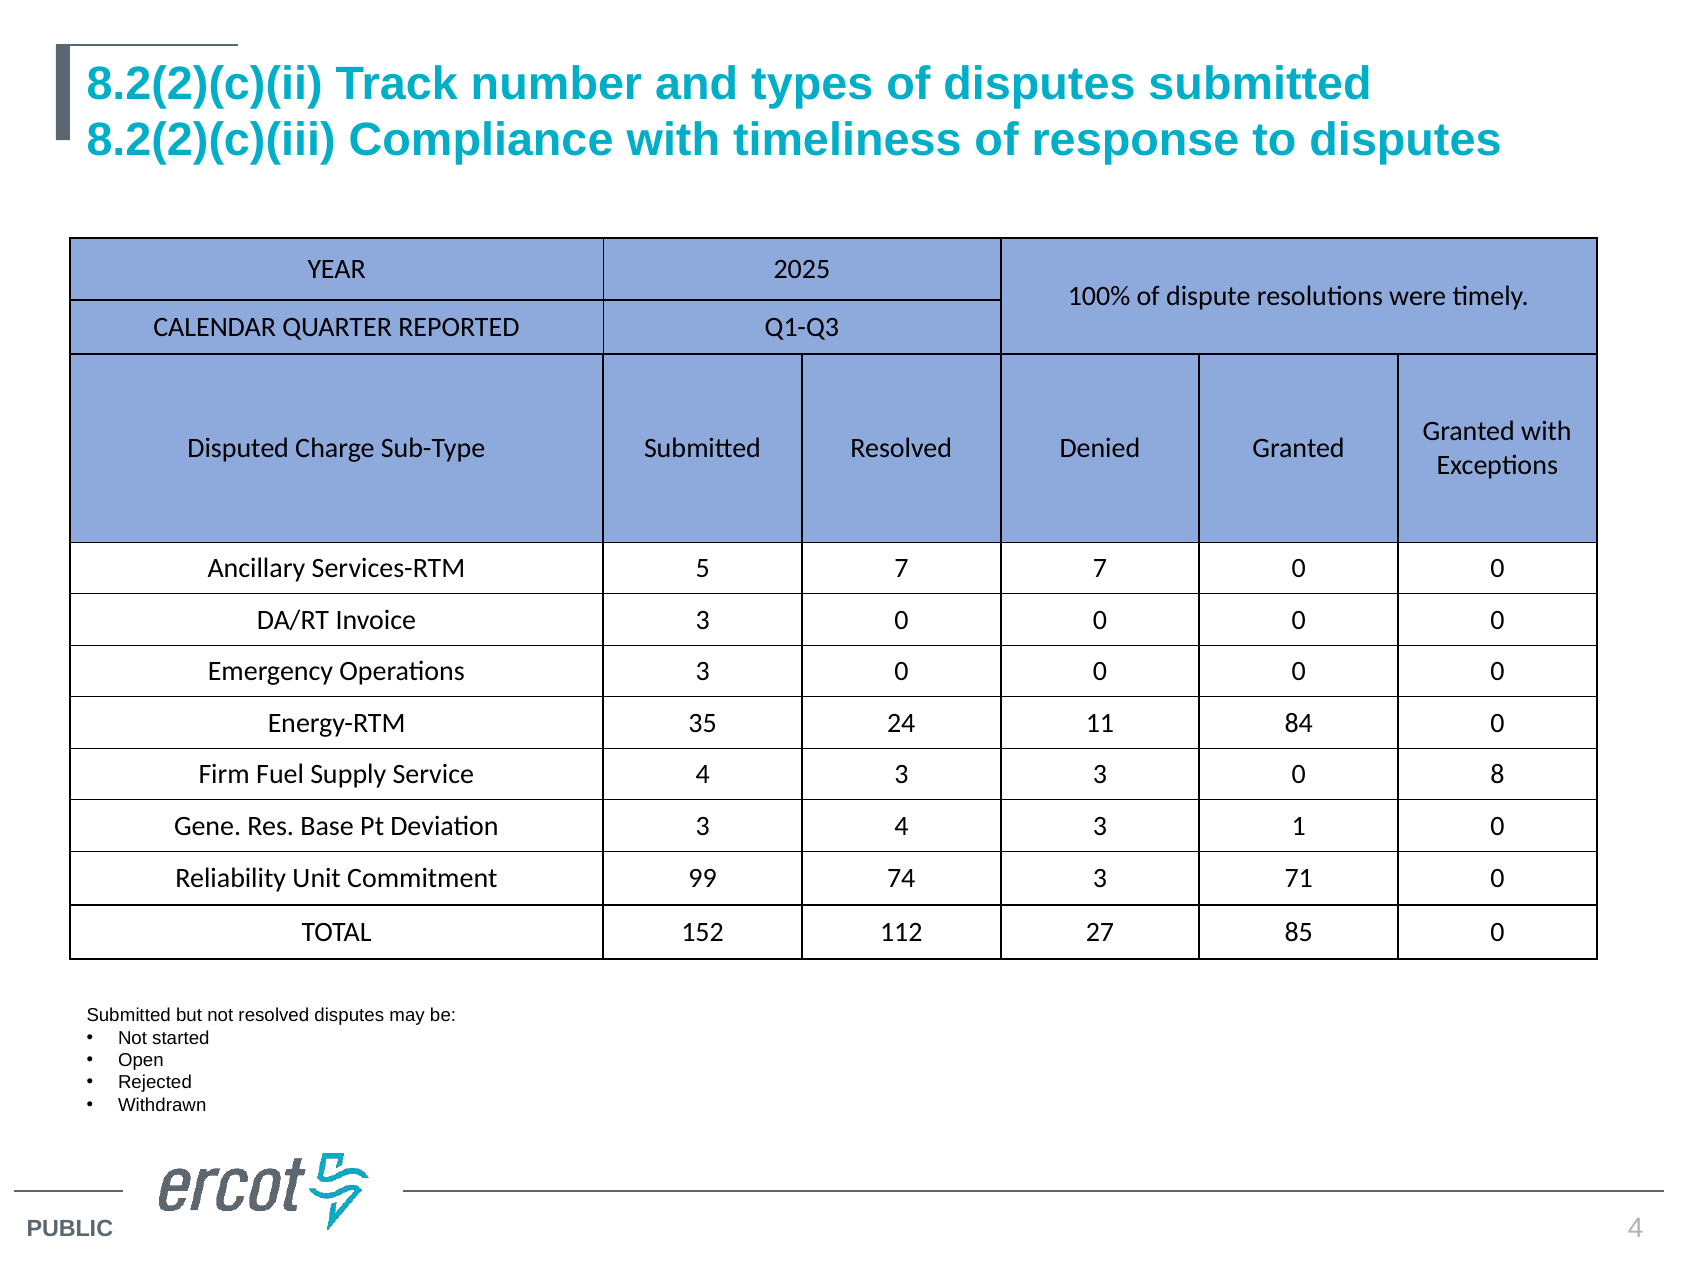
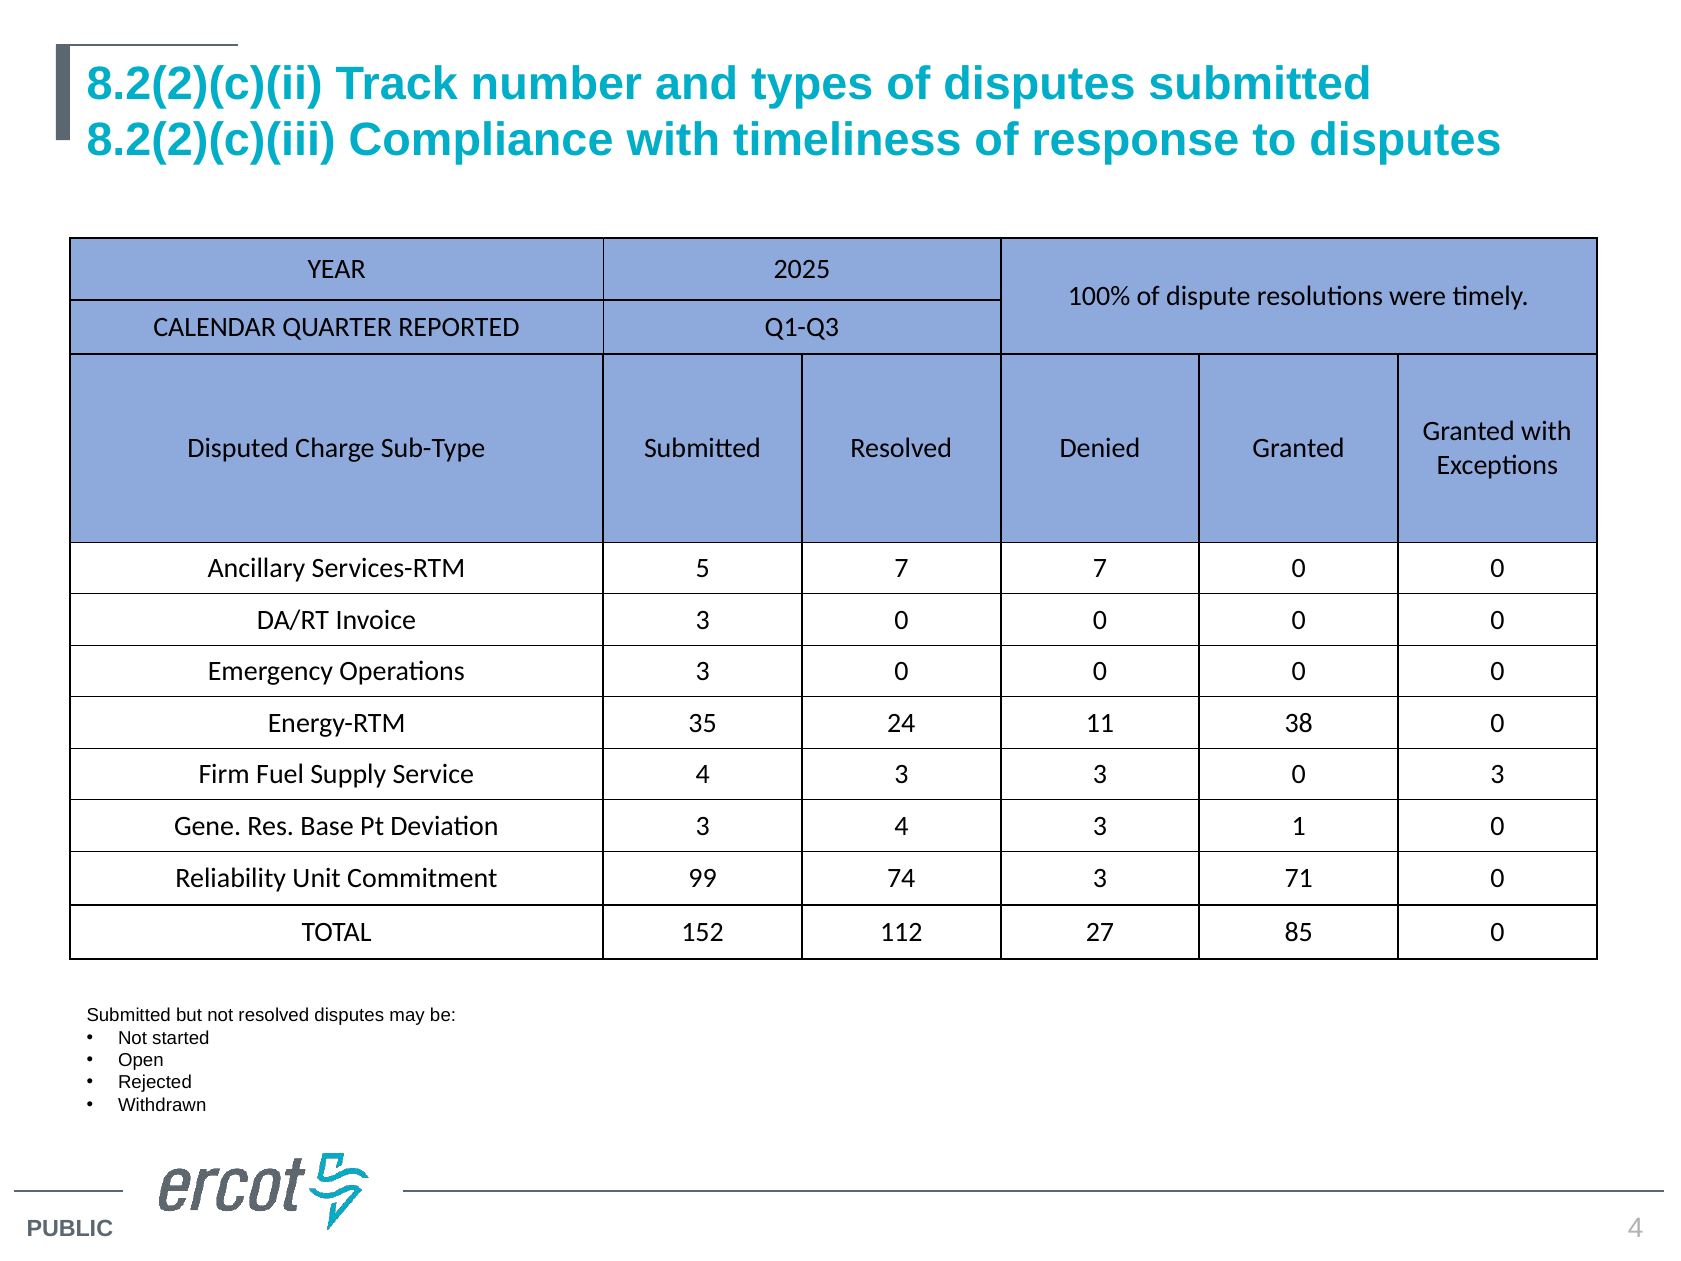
84: 84 -> 38
0 8: 8 -> 3
